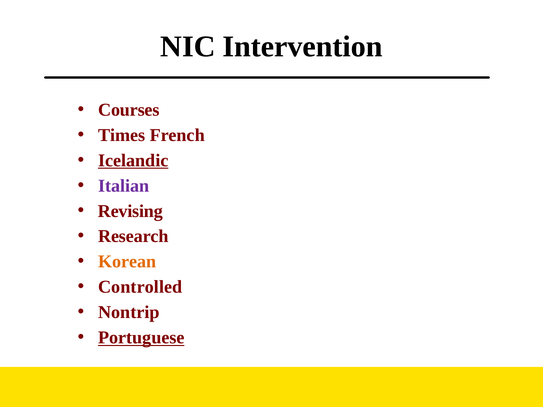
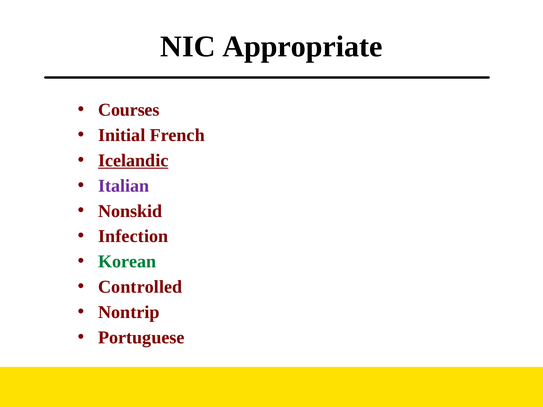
Intervention: Intervention -> Appropriate
Times: Times -> Initial
Revising: Revising -> Nonskid
Research: Research -> Infection
Korean colour: orange -> green
Portuguese underline: present -> none
